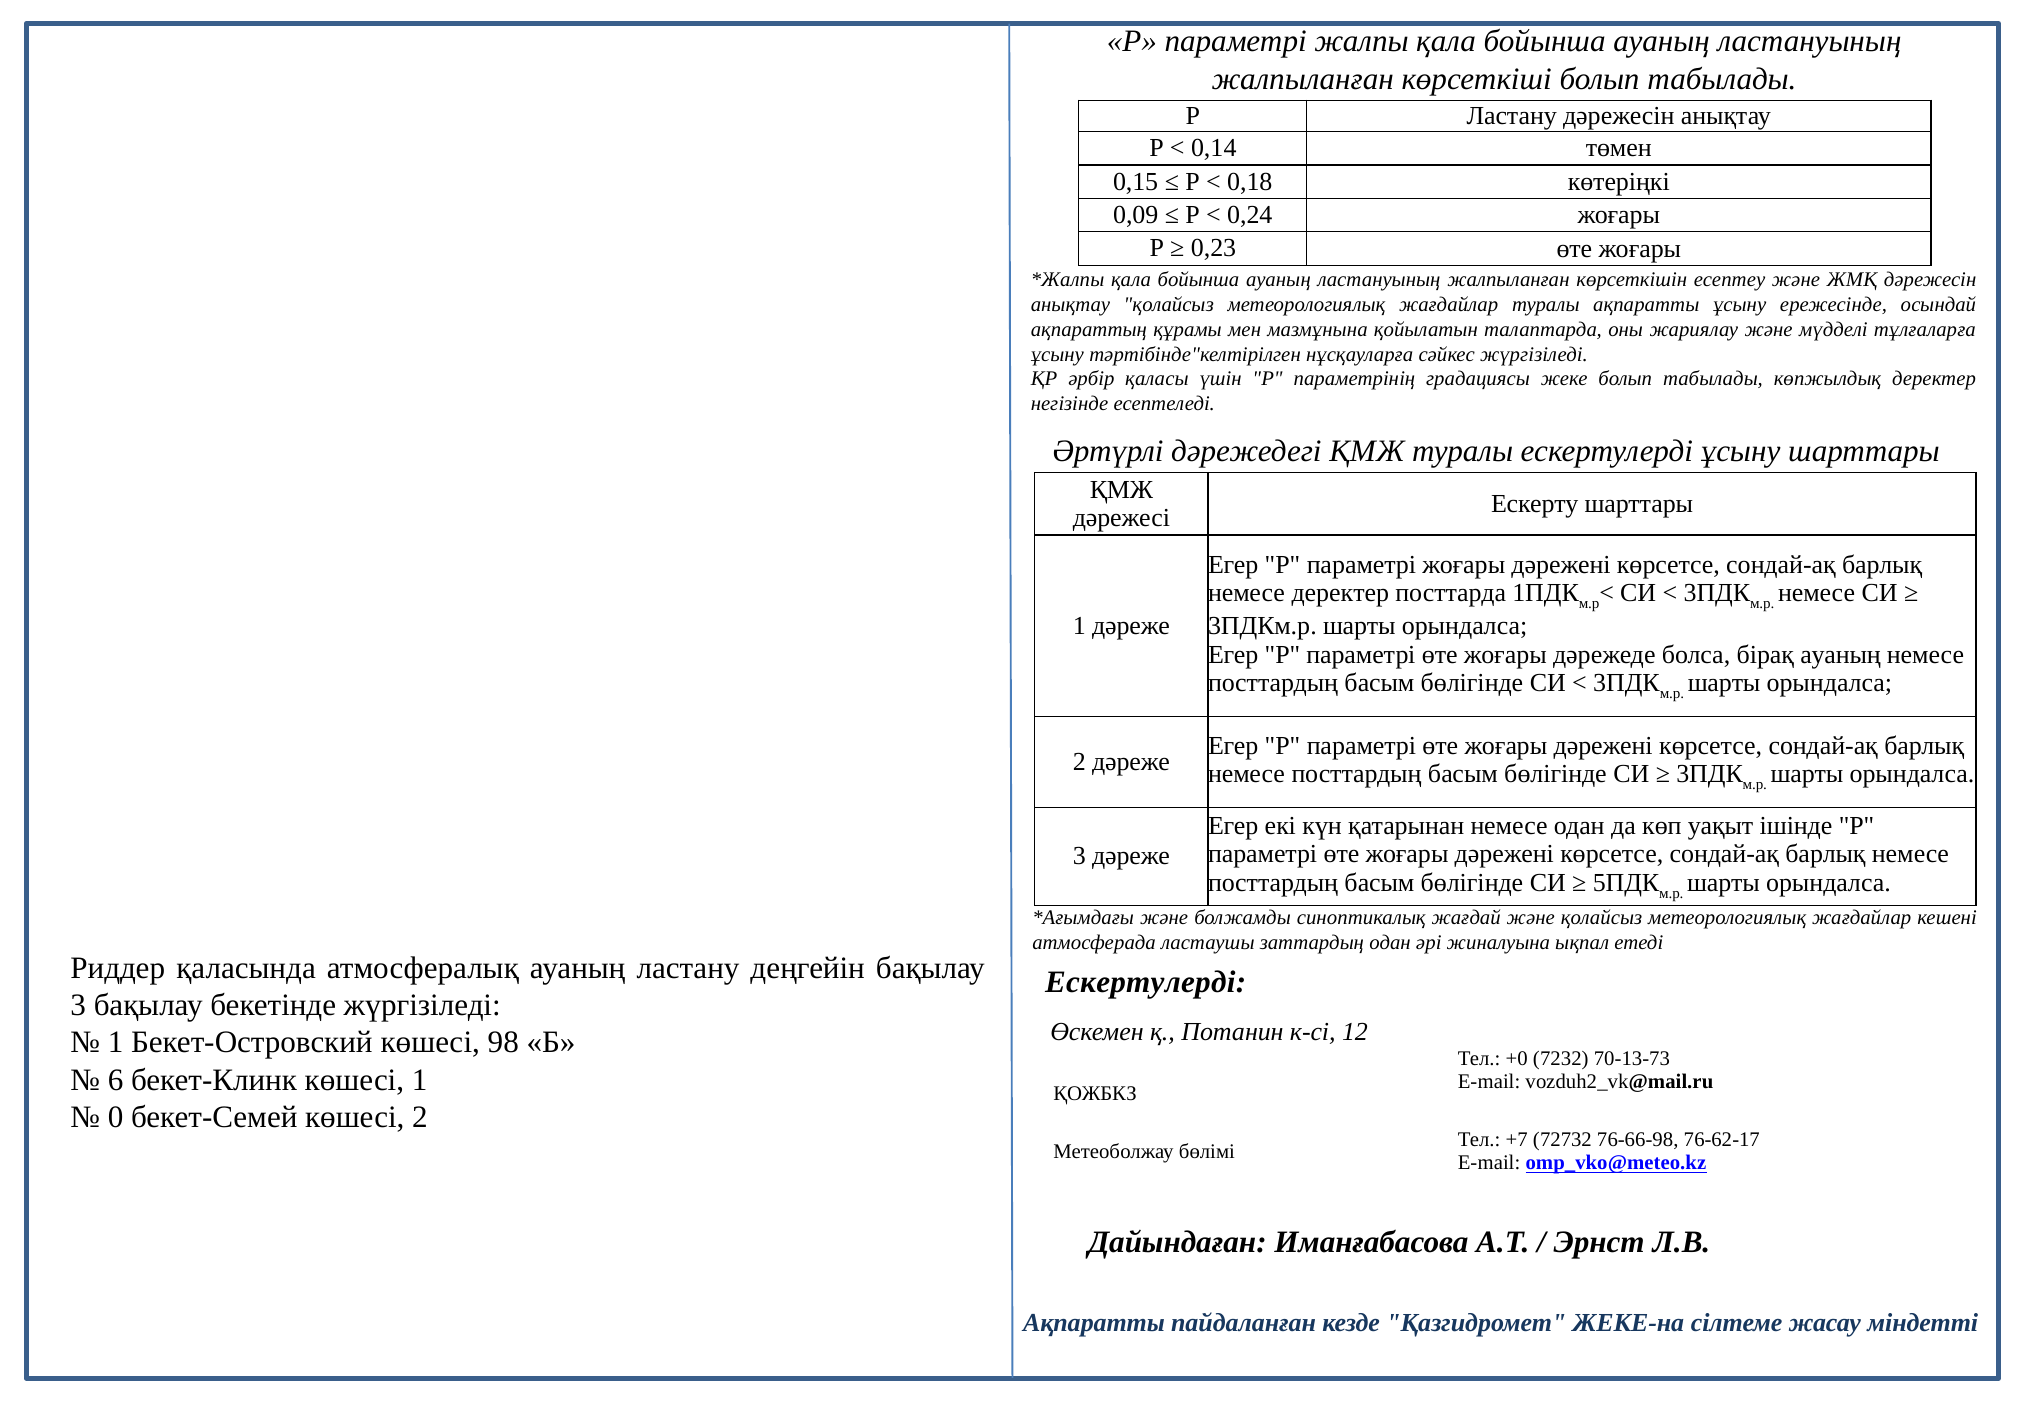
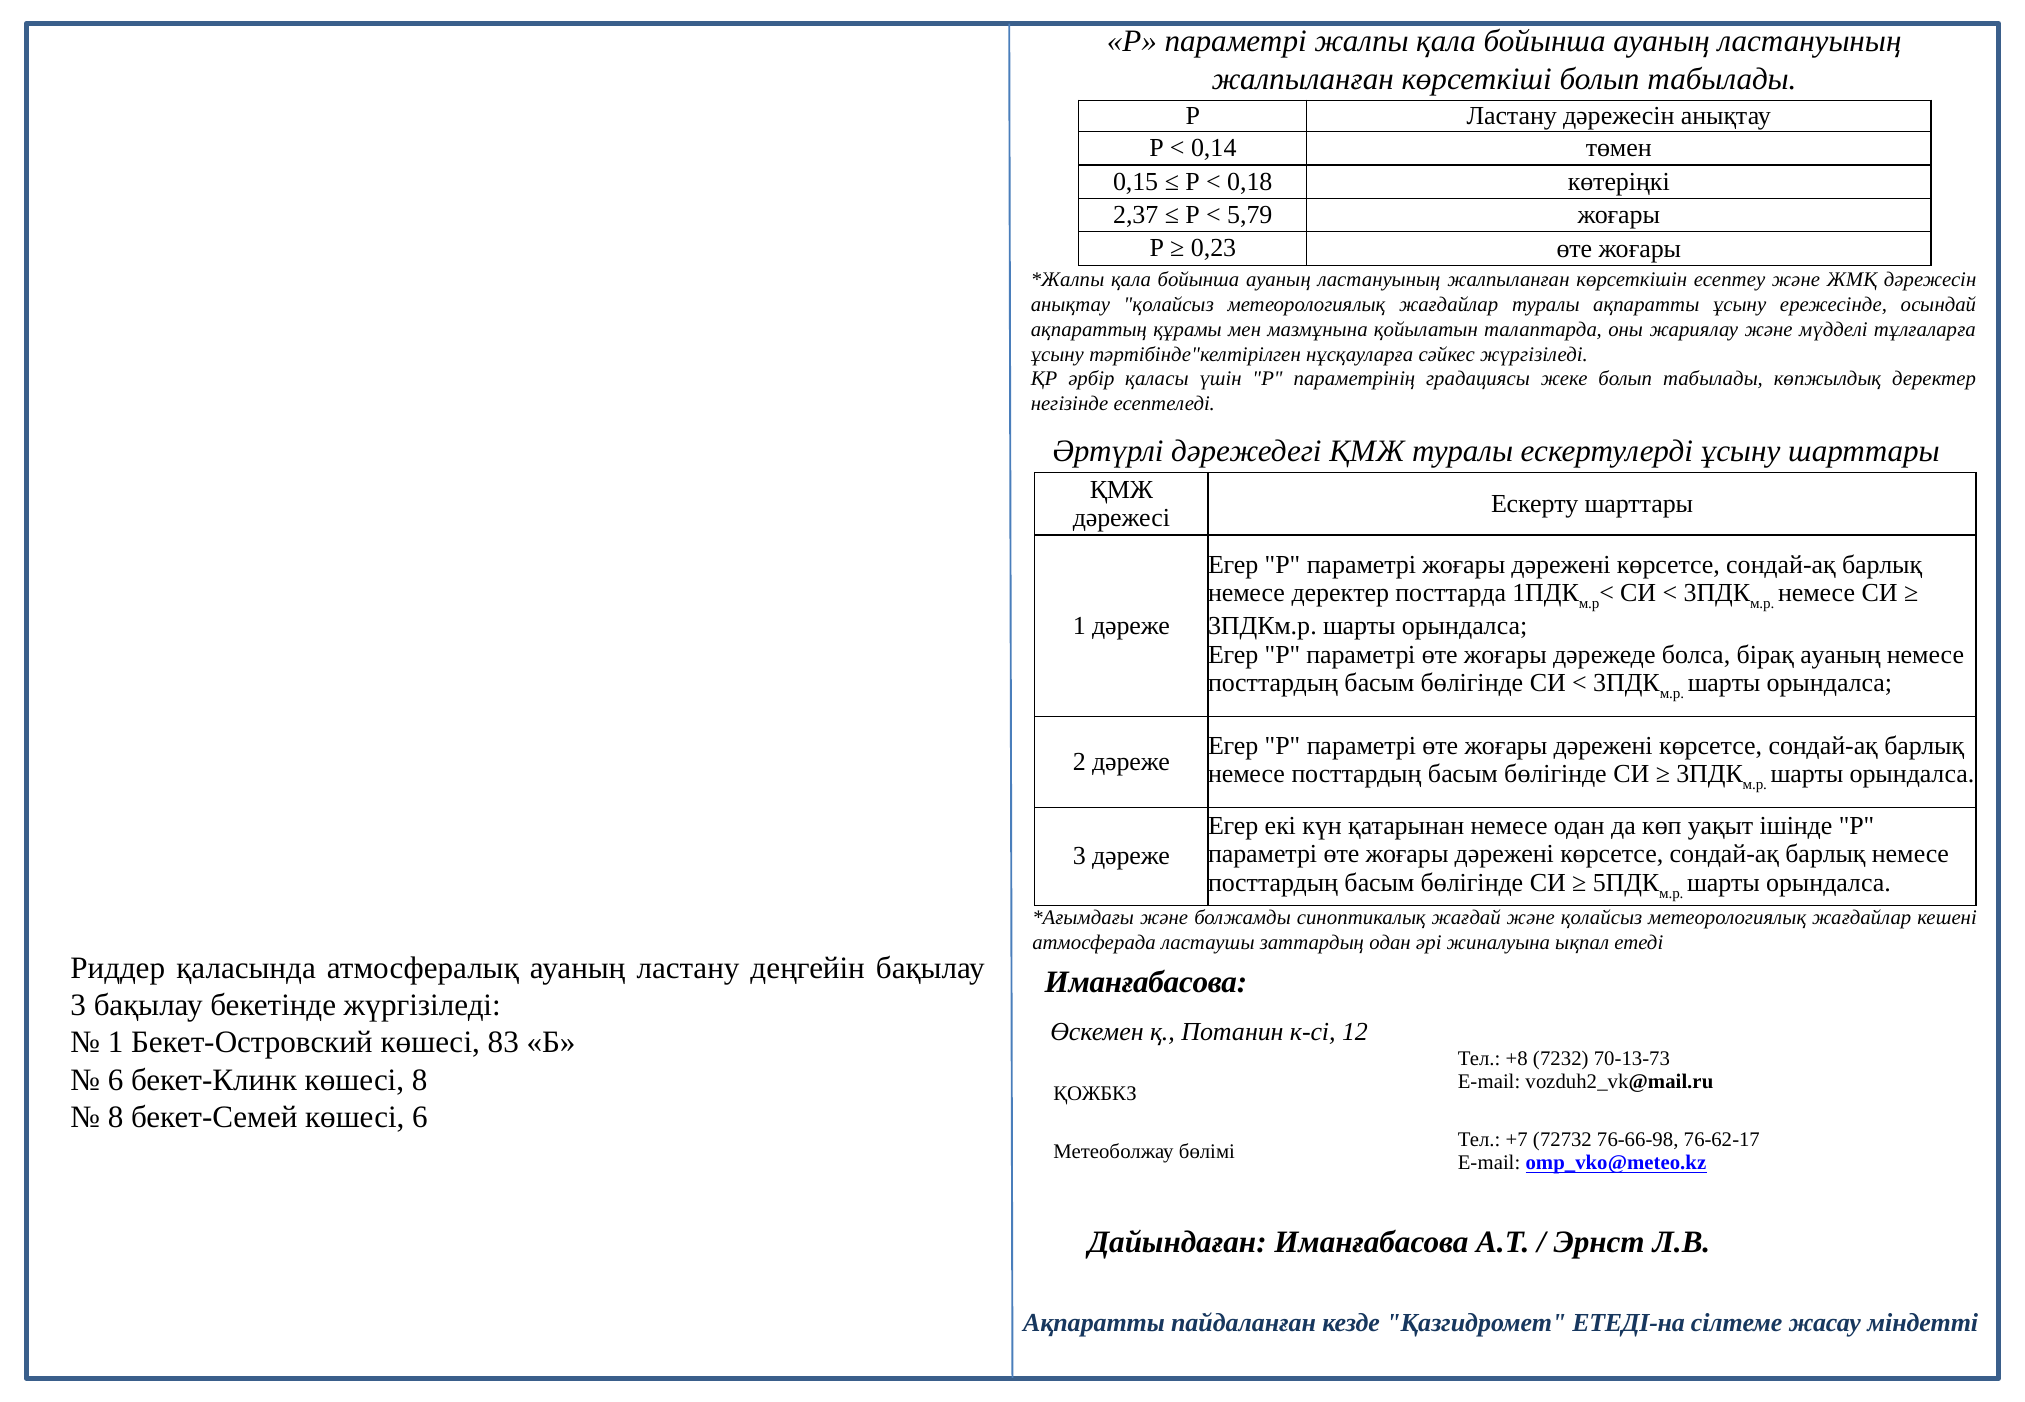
0,09: 0,09 -> 2,37
0,24: 0,24 -> 5,79
Ескертулерді at (1146, 982): Ескертулерді -> Иманғабасова
98: 98 -> 83
+0: +0 -> +8
көшесі 1: 1 -> 8
0 at (116, 1117): 0 -> 8
көшесі 2: 2 -> 6
ЖЕКЕ-на: ЖЕКЕ-на -> ЕТЕДІ-на
